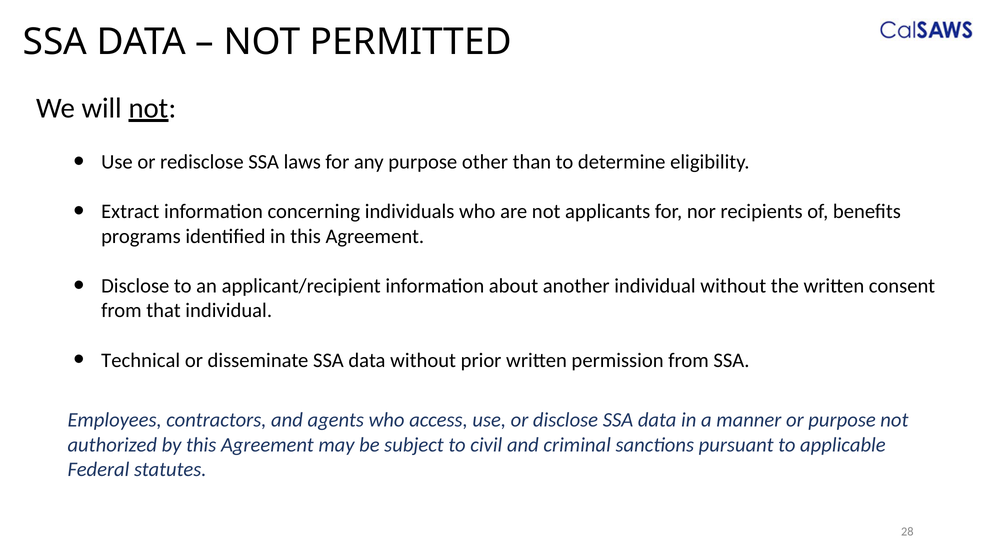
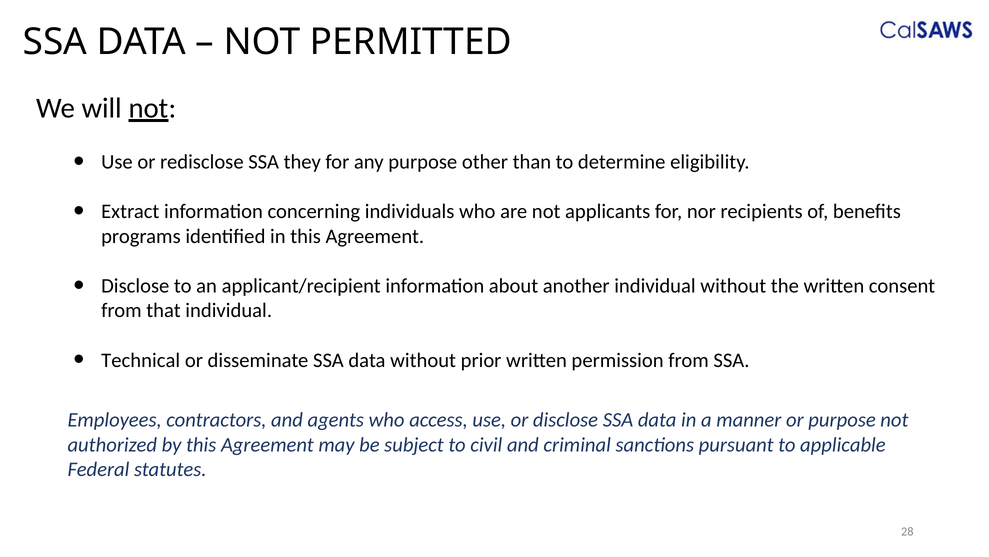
laws: laws -> they
